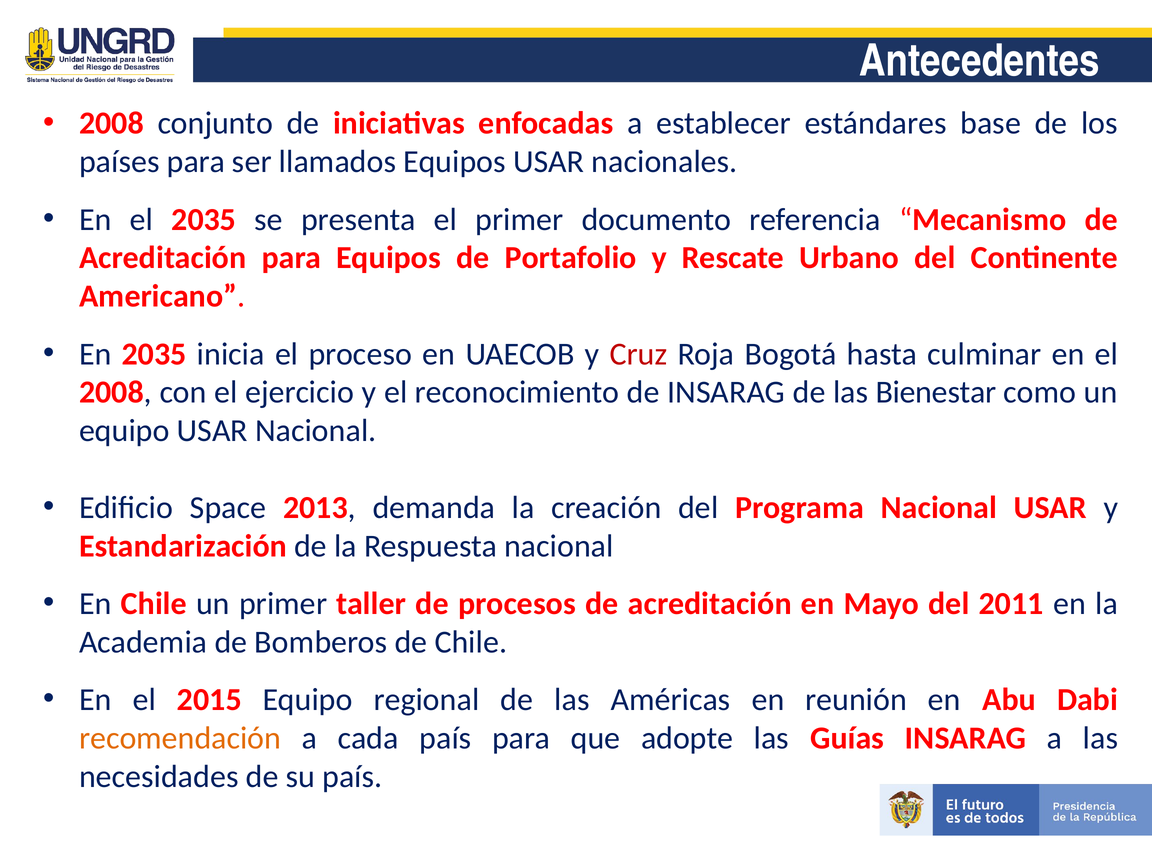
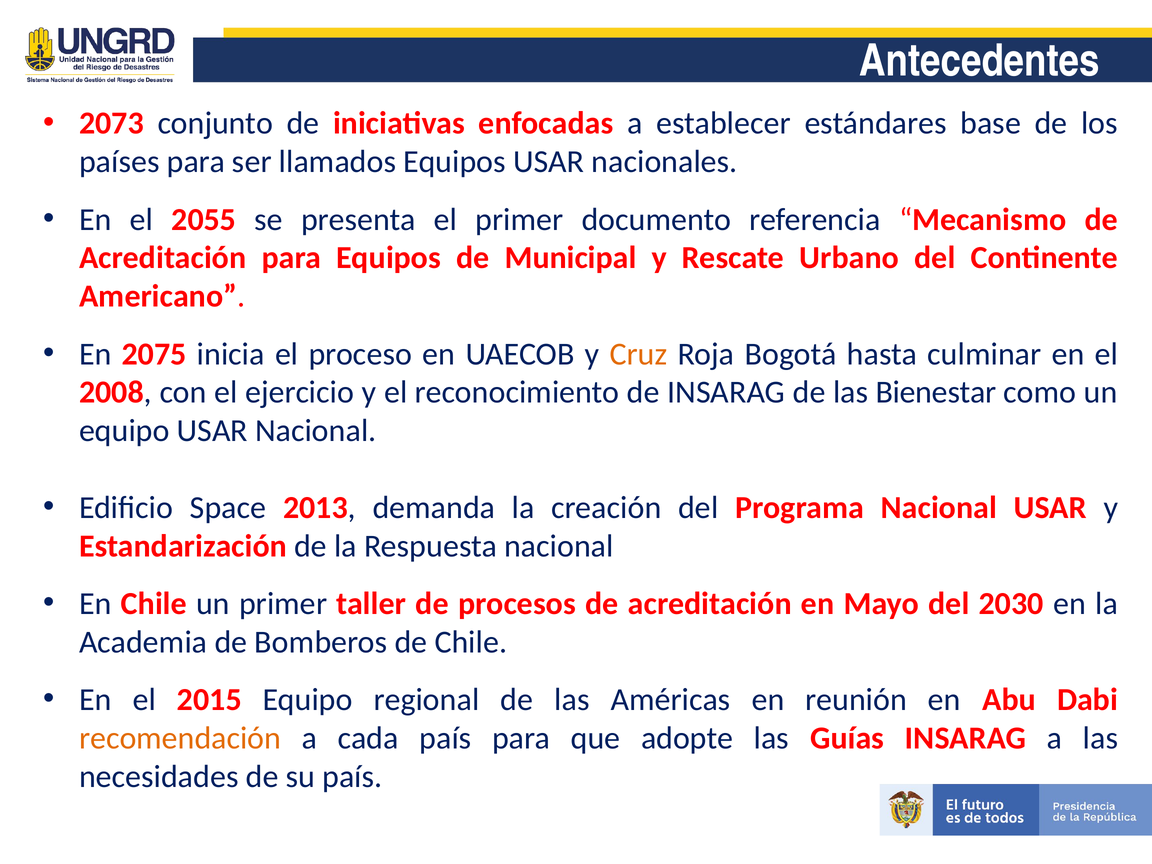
2008 at (111, 123): 2008 -> 2073
el 2035: 2035 -> 2055
Portafolio: Portafolio -> Municipal
En 2035: 2035 -> 2075
Cruz colour: red -> orange
2011: 2011 -> 2030
